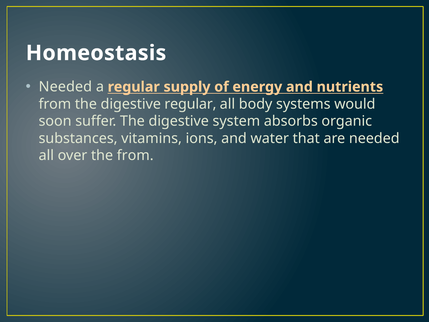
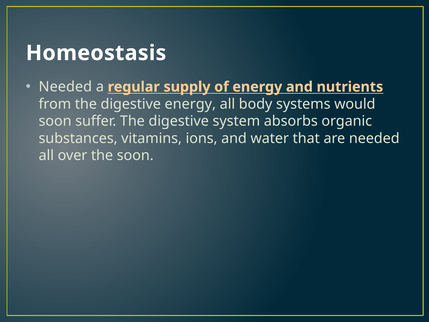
digestive regular: regular -> energy
the from: from -> soon
